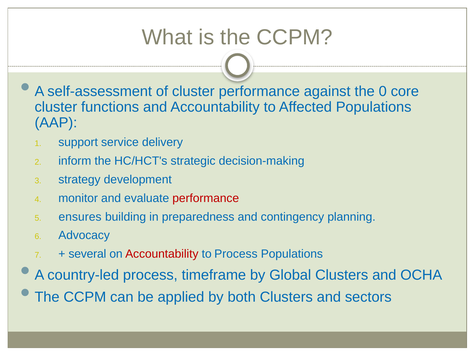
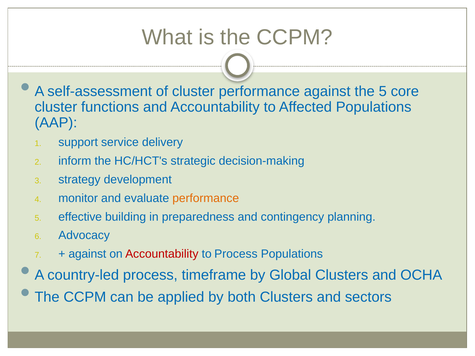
the 0: 0 -> 5
performance at (206, 198) colour: red -> orange
ensures: ensures -> effective
several at (87, 254): several -> against
